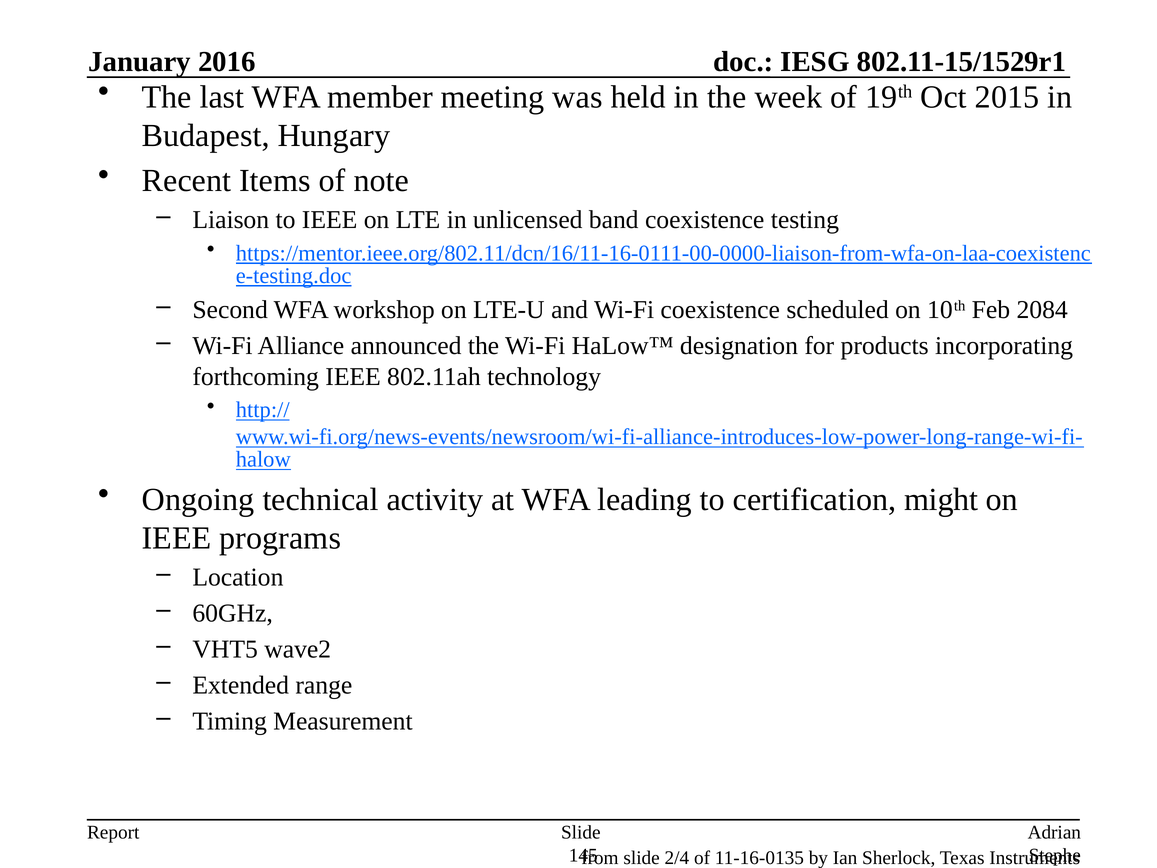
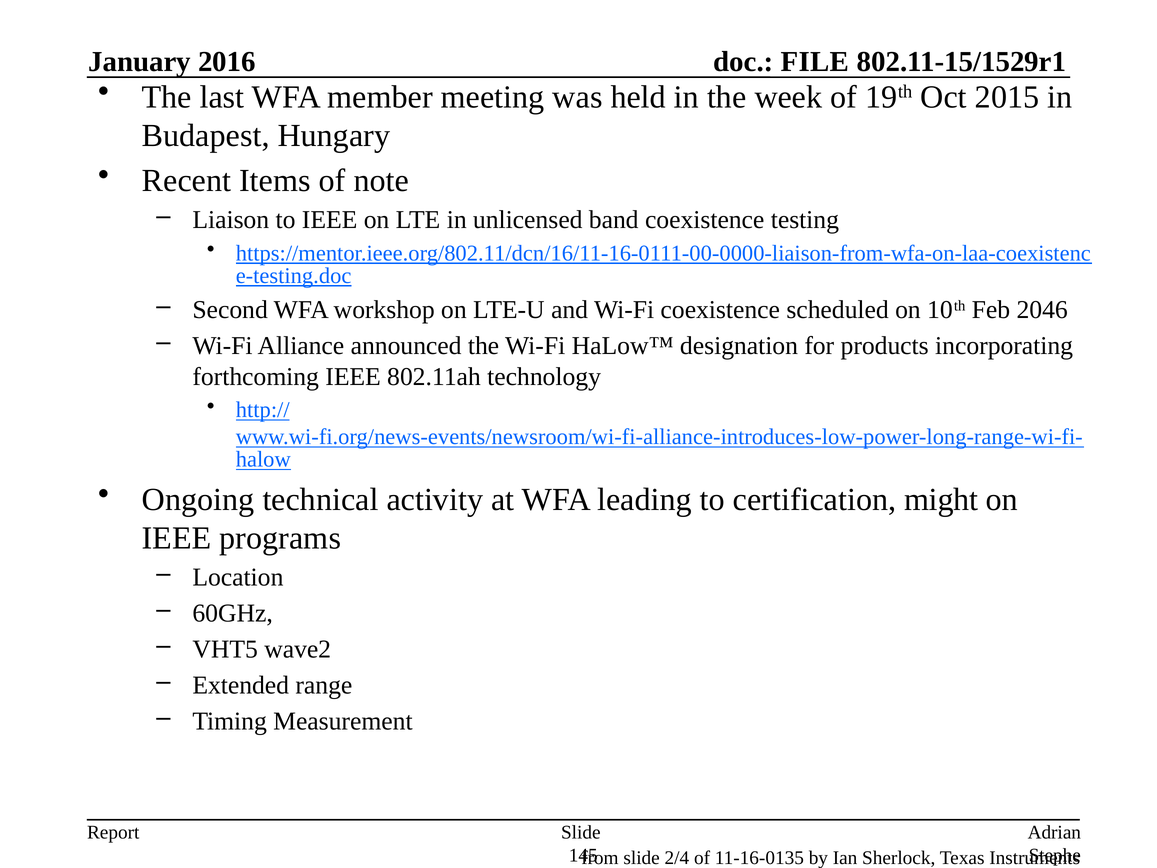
IESG: IESG -> FILE
2084: 2084 -> 2046
